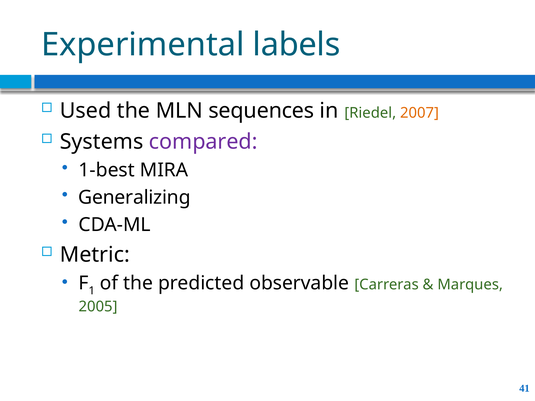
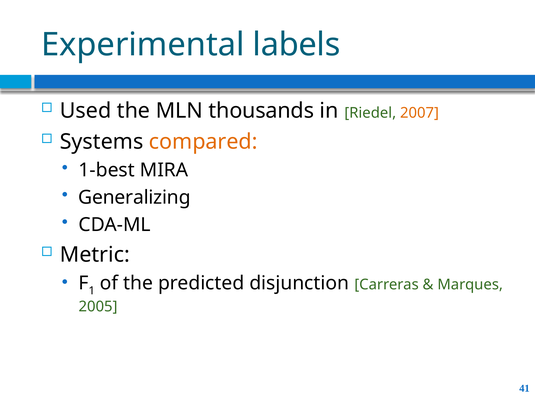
sequences: sequences -> thousands
compared colour: purple -> orange
observable: observable -> disjunction
